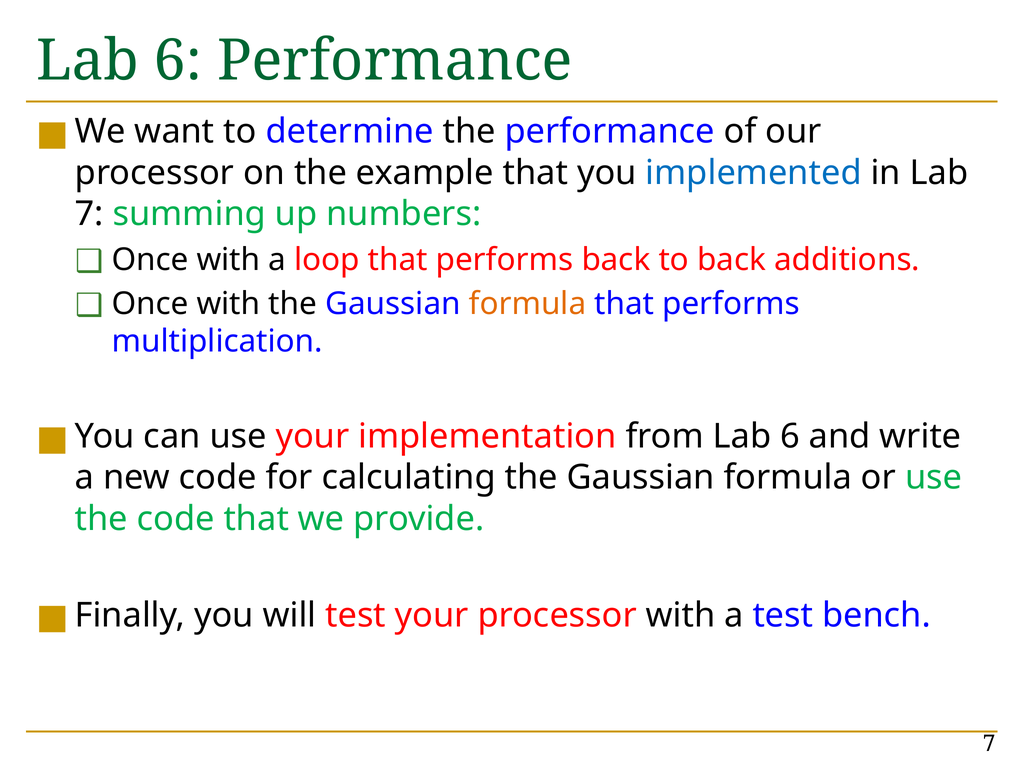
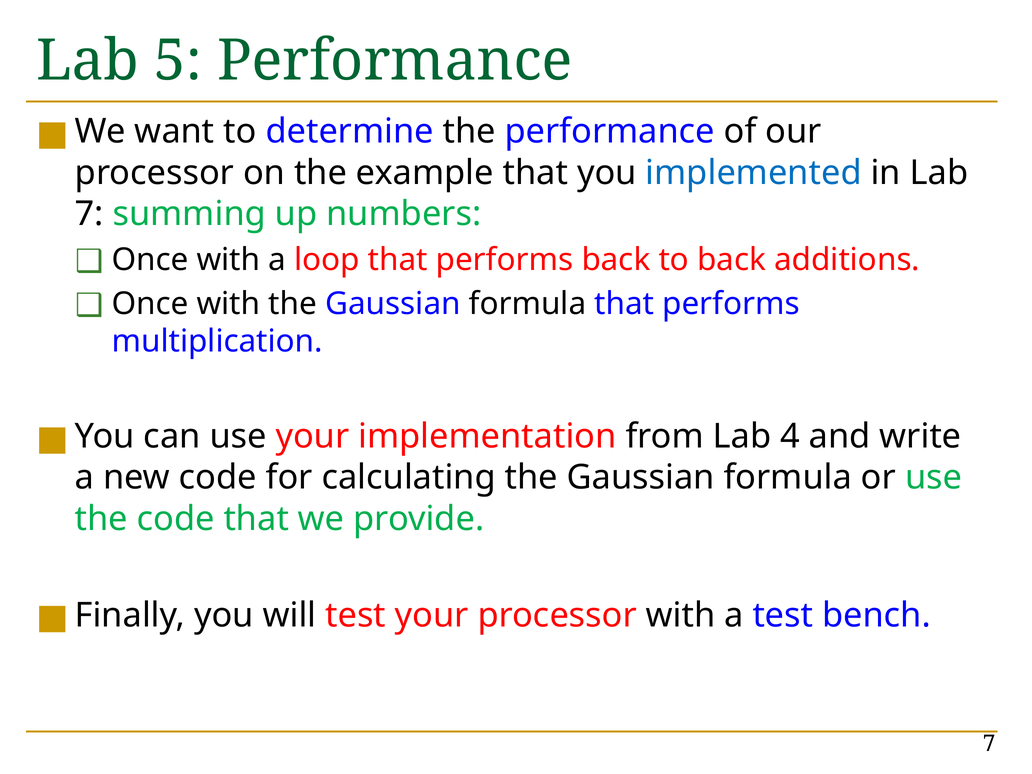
6 at (178, 61): 6 -> 5
formula at (528, 304) colour: orange -> black
from Lab 6: 6 -> 4
